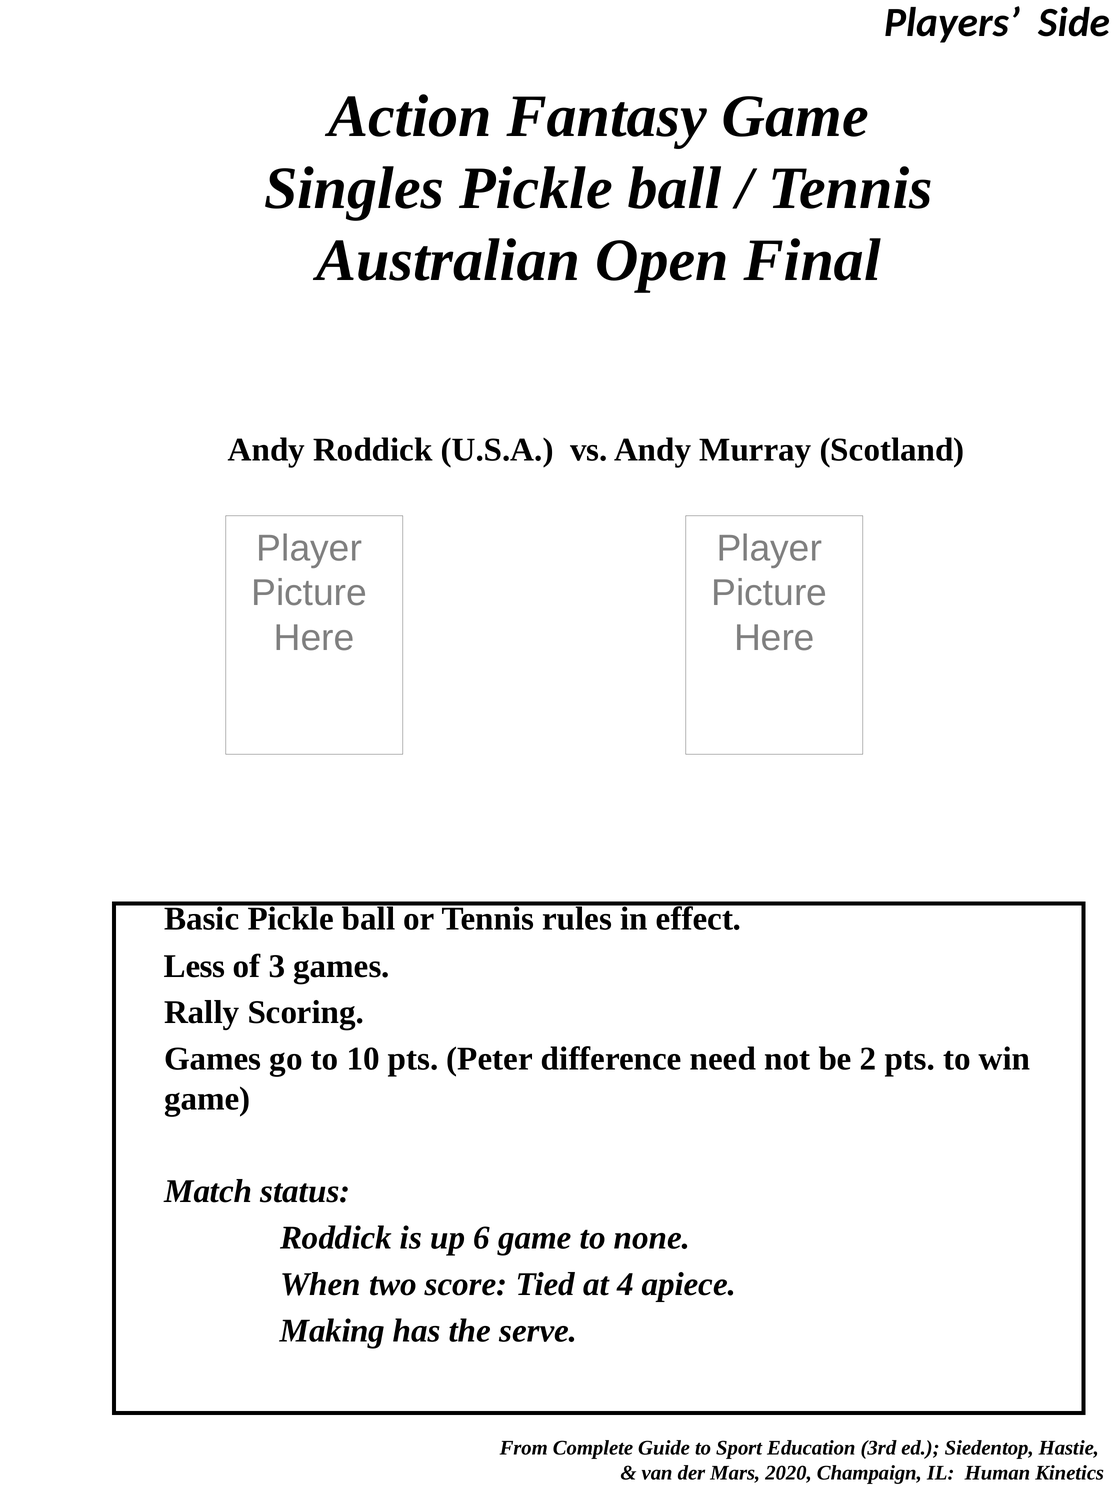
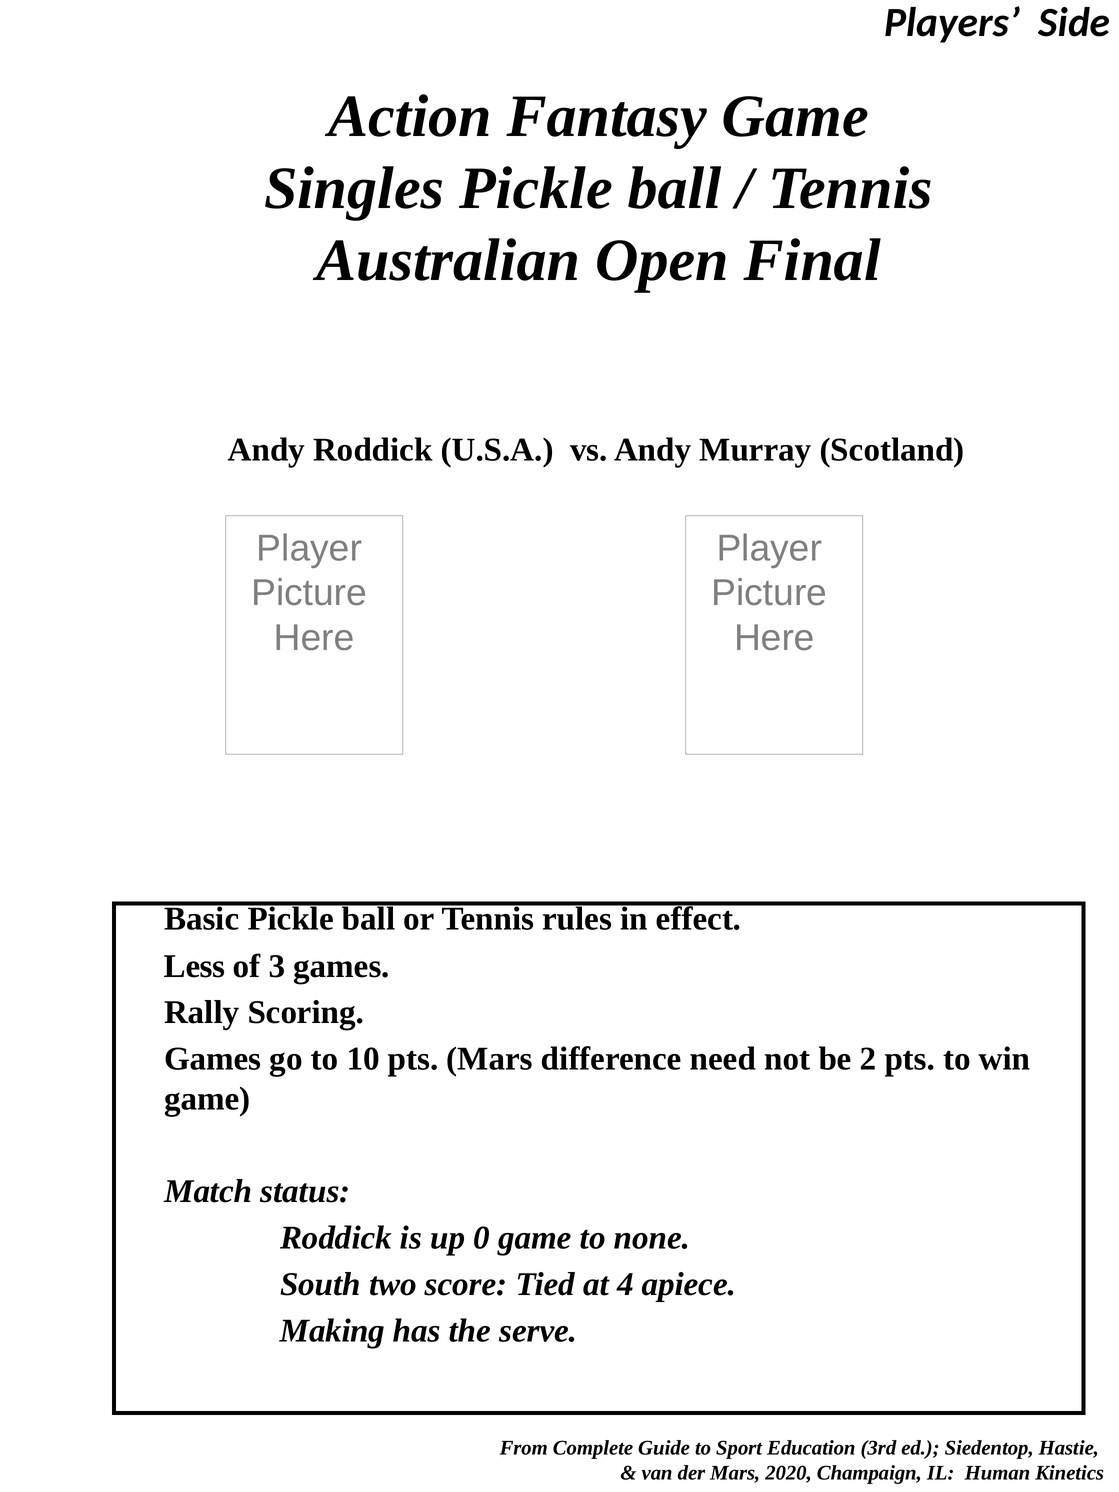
pts Peter: Peter -> Mars
6: 6 -> 0
When: When -> South
